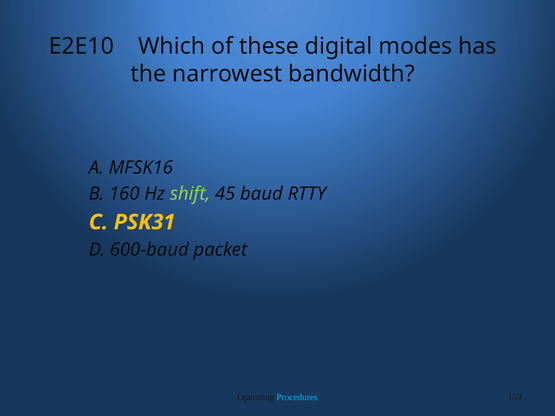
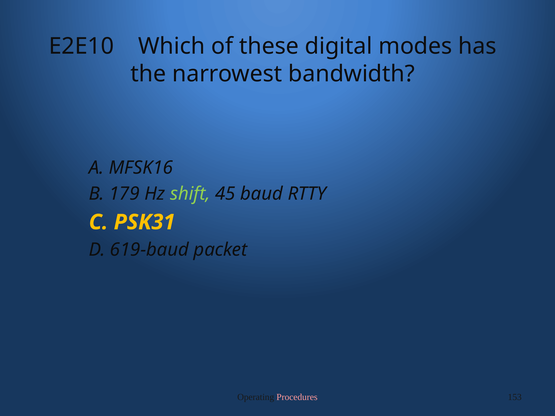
160: 160 -> 179
600-baud: 600-baud -> 619-baud
Procedures colour: light blue -> pink
